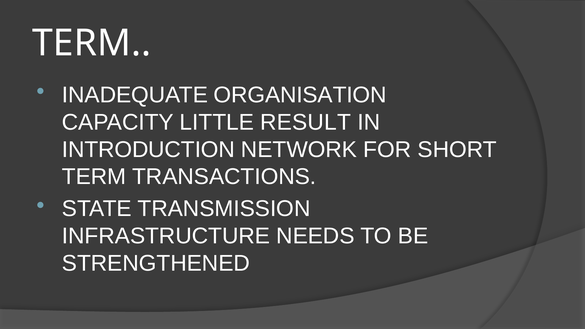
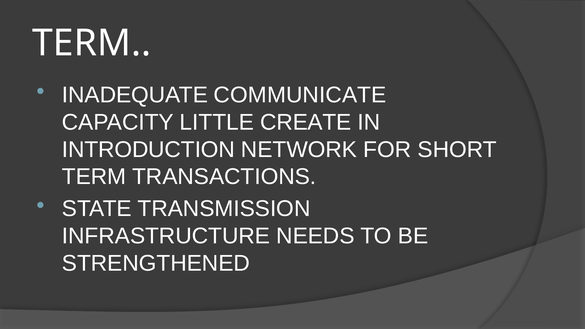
ORGANISATION: ORGANISATION -> COMMUNICATE
RESULT: RESULT -> CREATE
